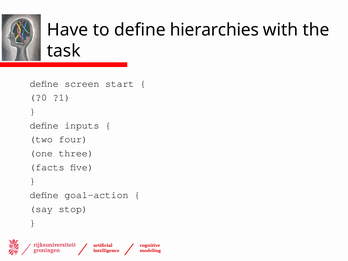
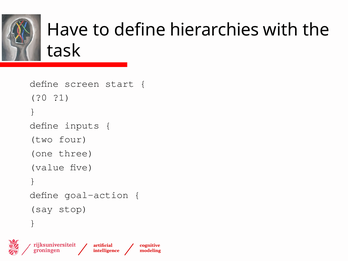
facts: facts -> value
